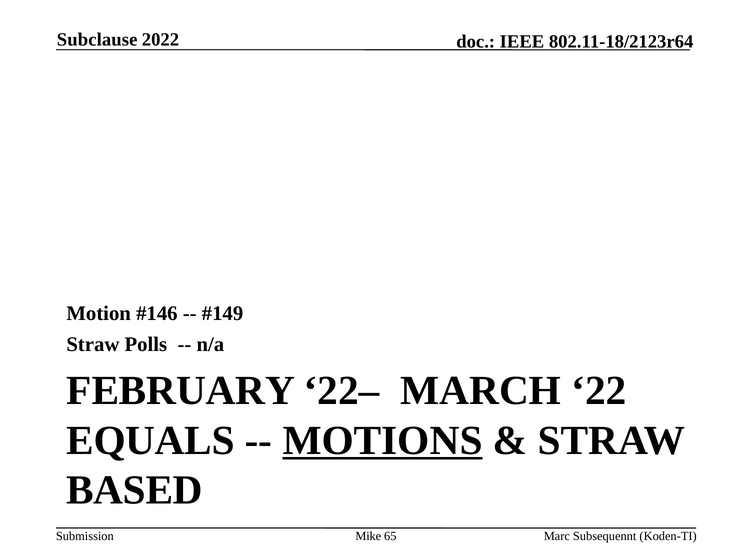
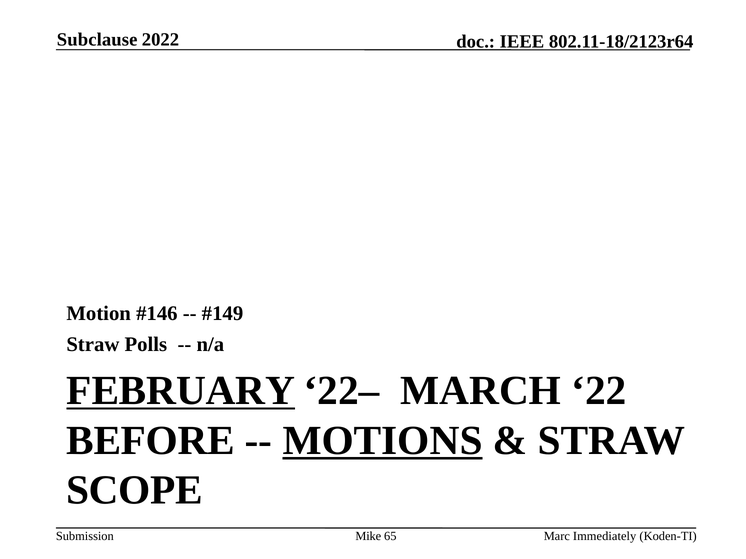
FEBRUARY underline: none -> present
EQUALS: EQUALS -> BEFORE
BASED: BASED -> SCOPE
Subsequennt: Subsequennt -> Immediately
